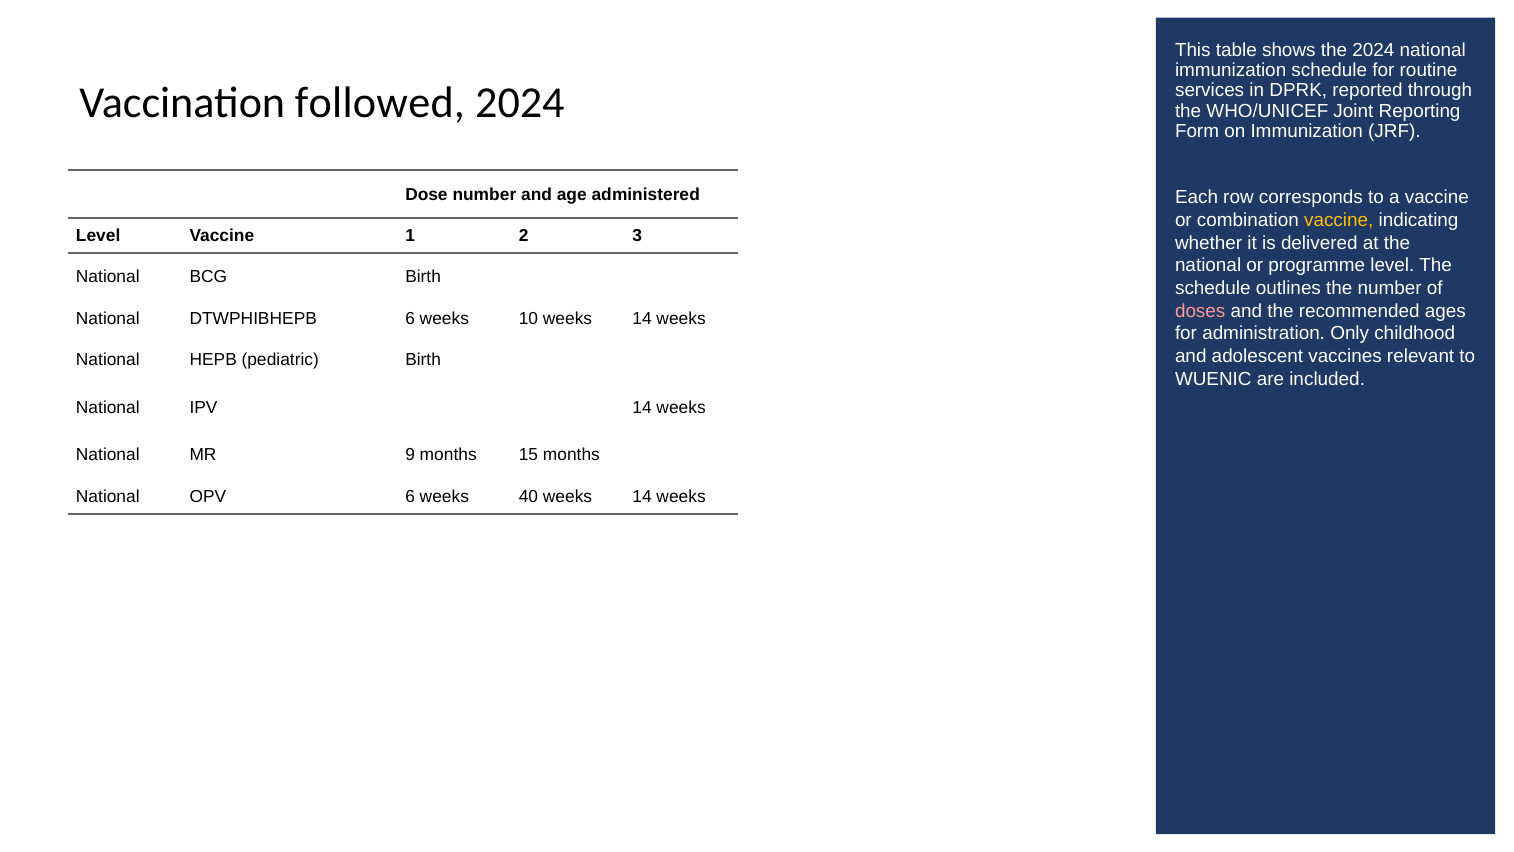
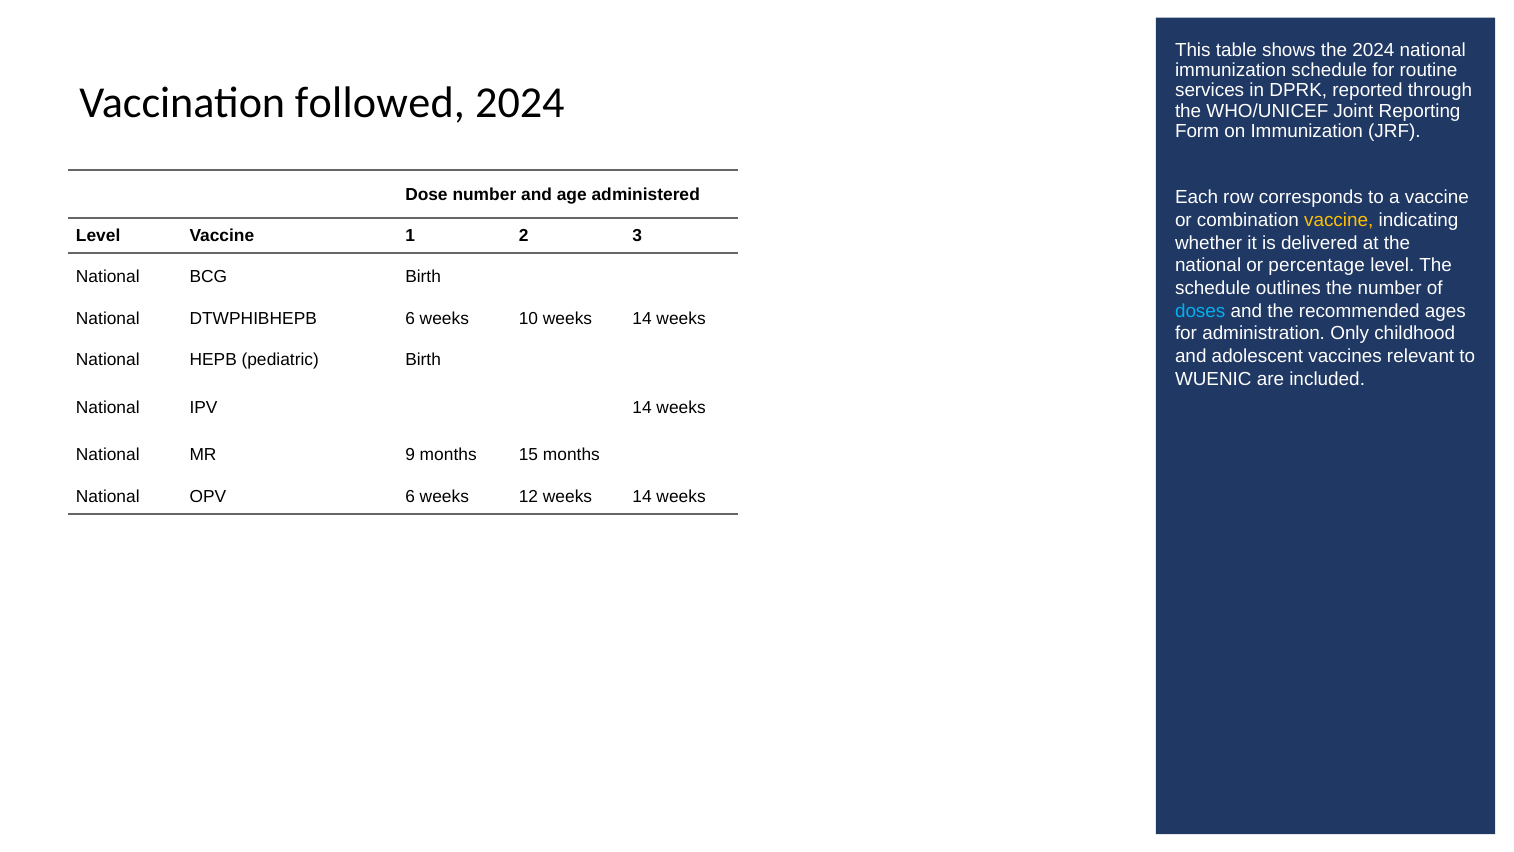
programme: programme -> percentage
doses colour: pink -> light blue
40: 40 -> 12
